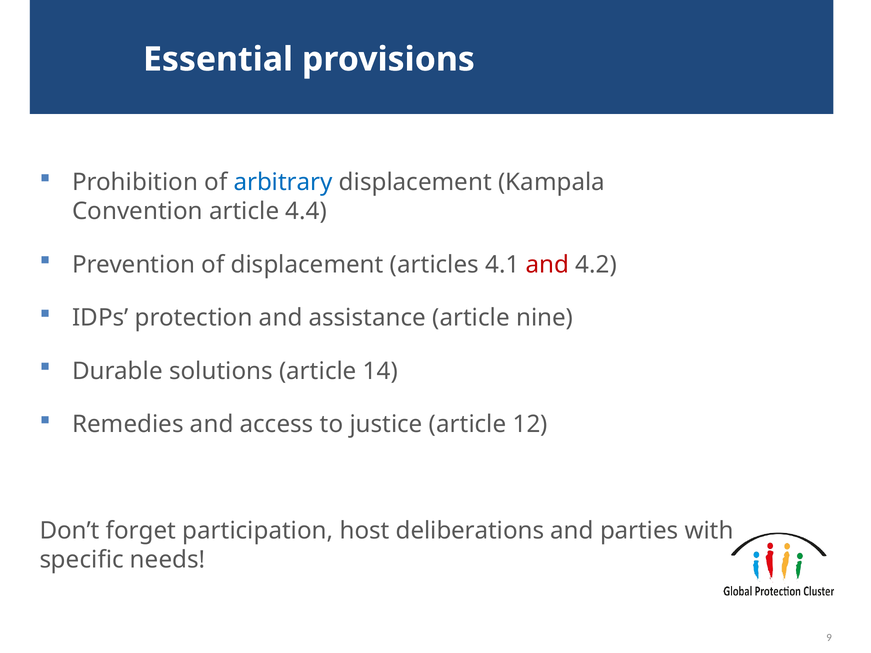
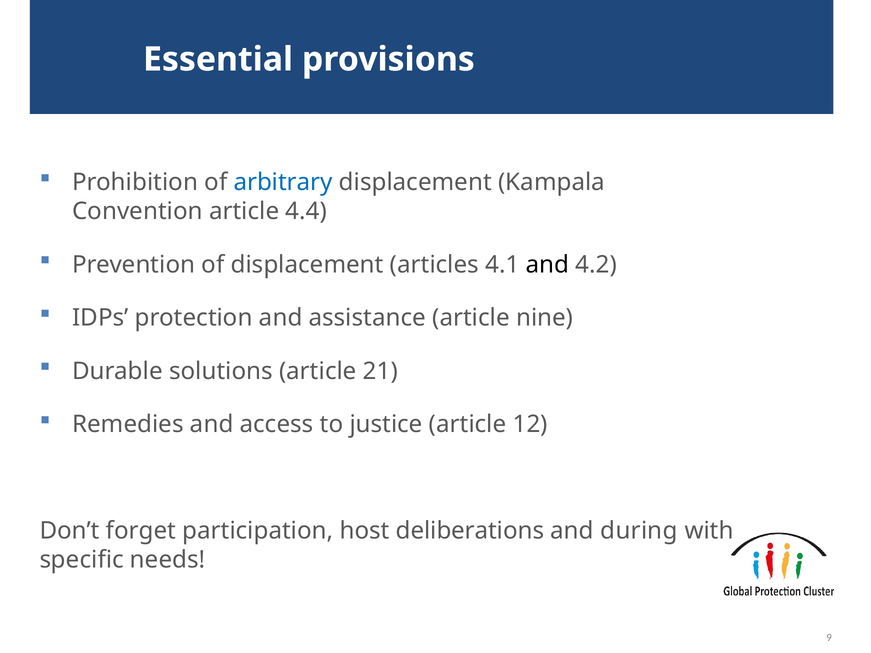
and at (547, 265) colour: red -> black
14: 14 -> 21
parties: parties -> during
